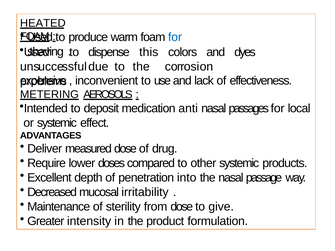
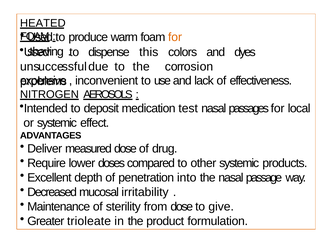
for at (175, 37) colour: blue -> orange
METERING: METERING -> NITROGEN
anti: anti -> test
intensity: intensity -> trioleate
